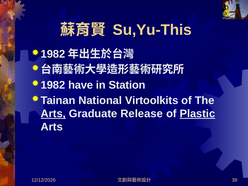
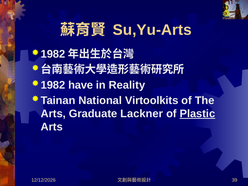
Su,Yu-This: Su,Yu-This -> Su,Yu-Arts
Station: Station -> Reality
Arts at (53, 114) underline: present -> none
Release: Release -> Lackner
